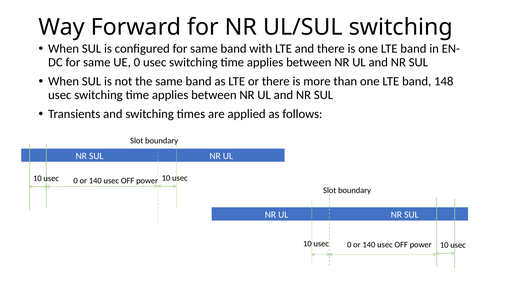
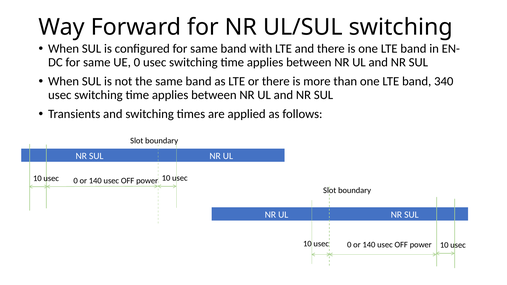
148: 148 -> 340
